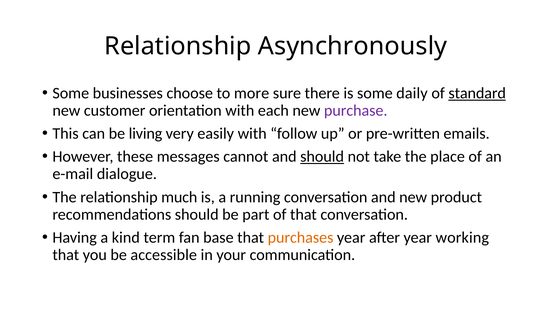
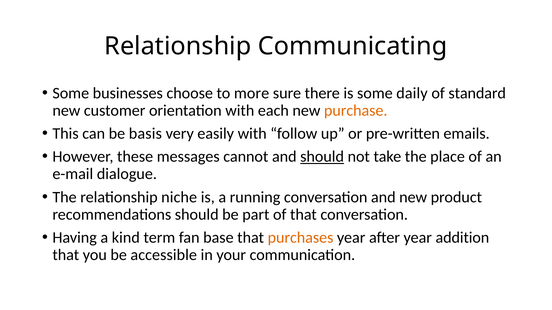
Asynchronously: Asynchronously -> Communicating
standard underline: present -> none
purchase colour: purple -> orange
living: living -> basis
much: much -> niche
working: working -> addition
